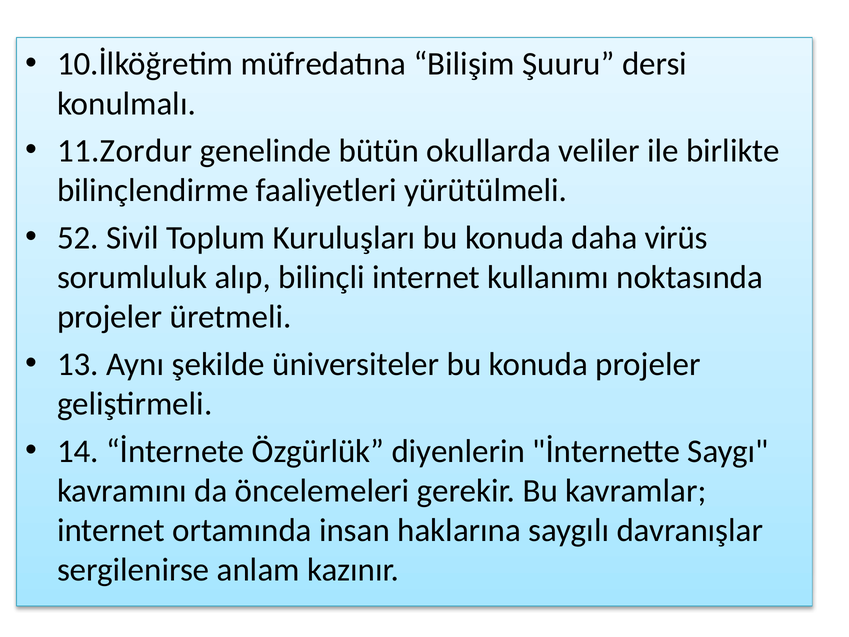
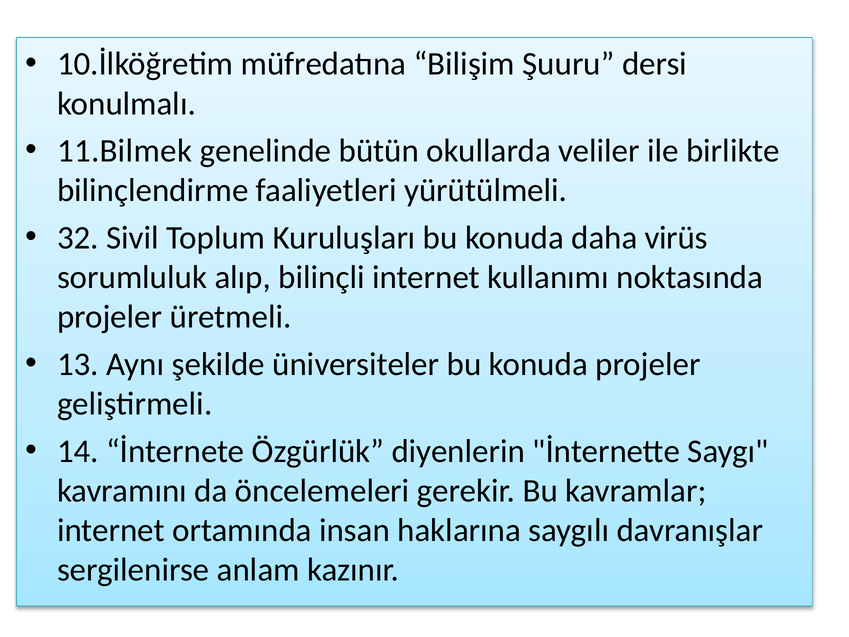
11.Zordur: 11.Zordur -> 11.Bilmek
52: 52 -> 32
